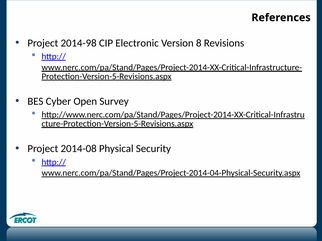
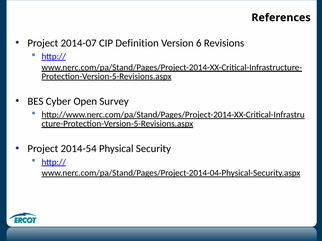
2014-98: 2014-98 -> 2014-07
Electronic: Electronic -> Definition
8: 8 -> 6
2014-08: 2014-08 -> 2014-54
